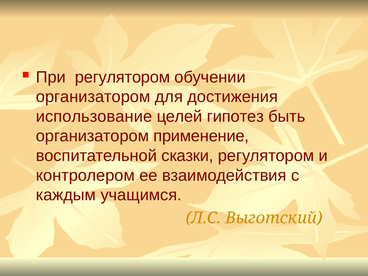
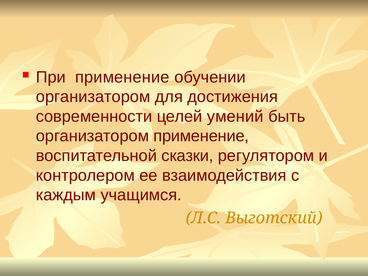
При регулятором: регулятором -> применение
использование: использование -> современности
гипотез: гипотез -> умений
